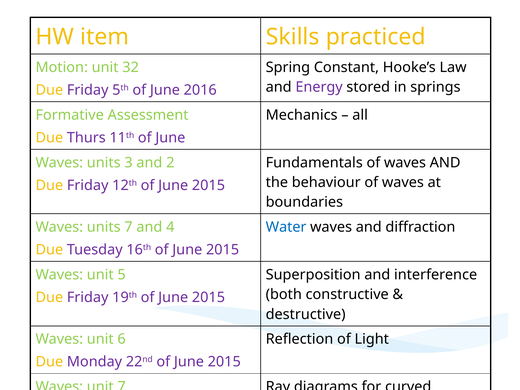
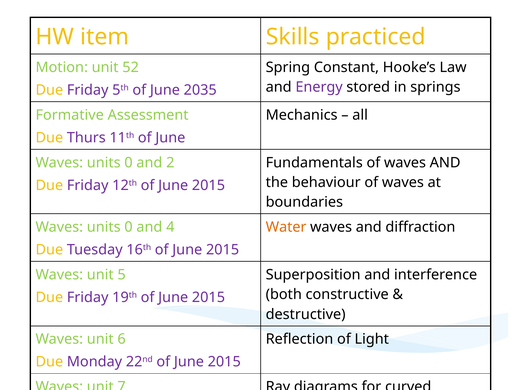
32: 32 -> 52
2016: 2016 -> 2035
3 at (129, 163): 3 -> 0
7 at (129, 227): 7 -> 0
Water colour: blue -> orange
